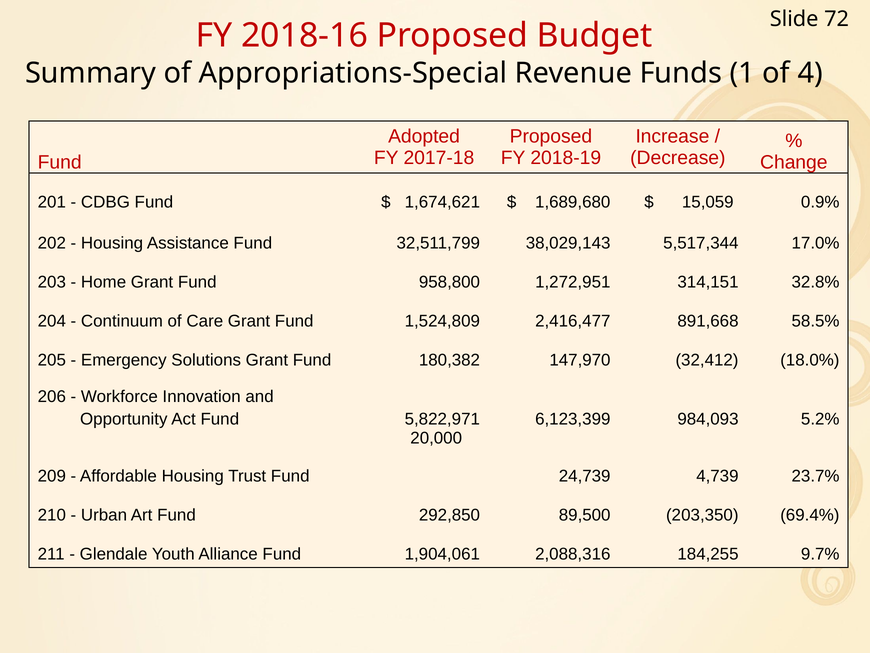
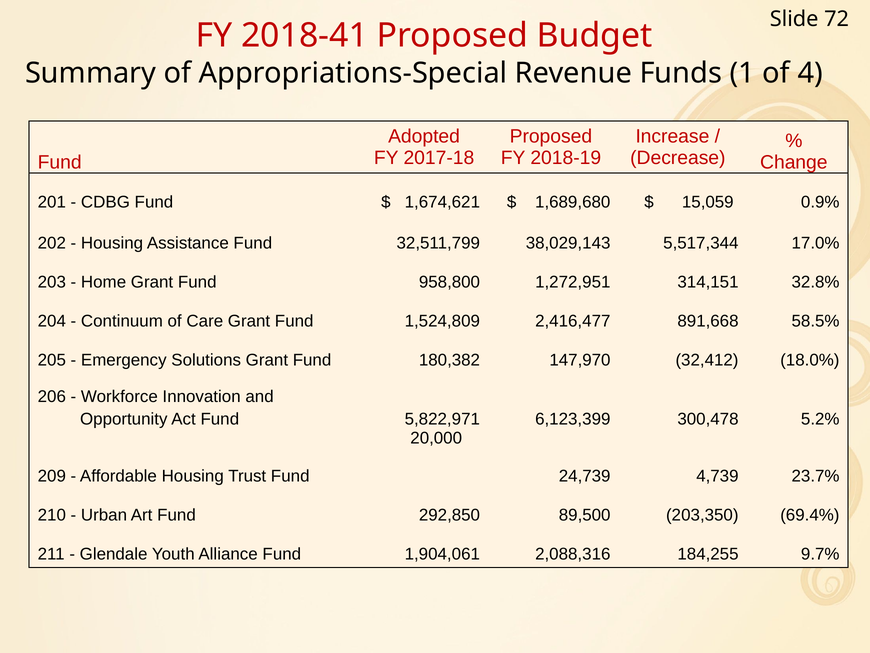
2018-16: 2018-16 -> 2018-41
984,093: 984,093 -> 300,478
